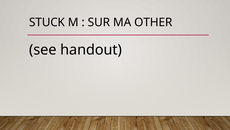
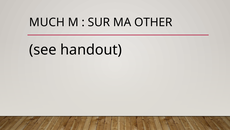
STUCK: STUCK -> MUCH
